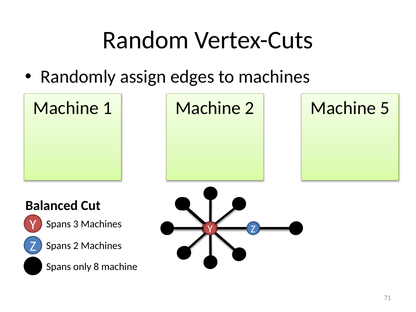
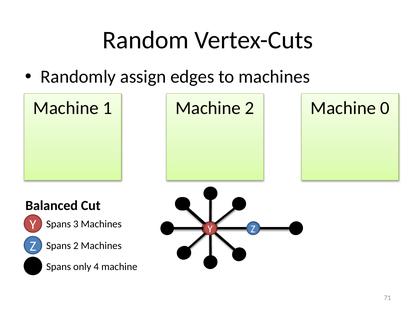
5: 5 -> 0
8: 8 -> 4
